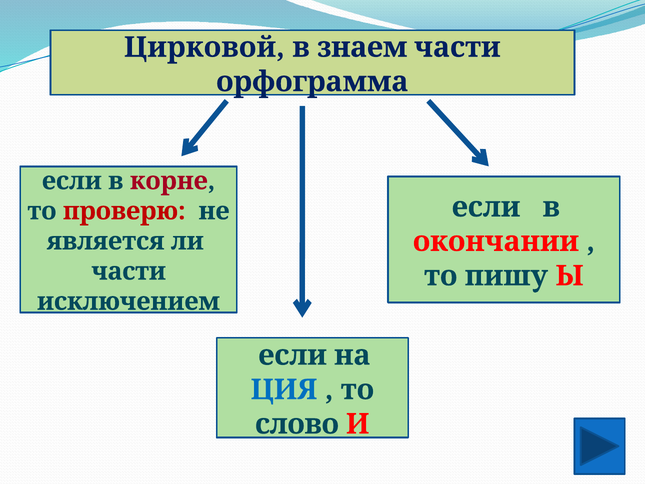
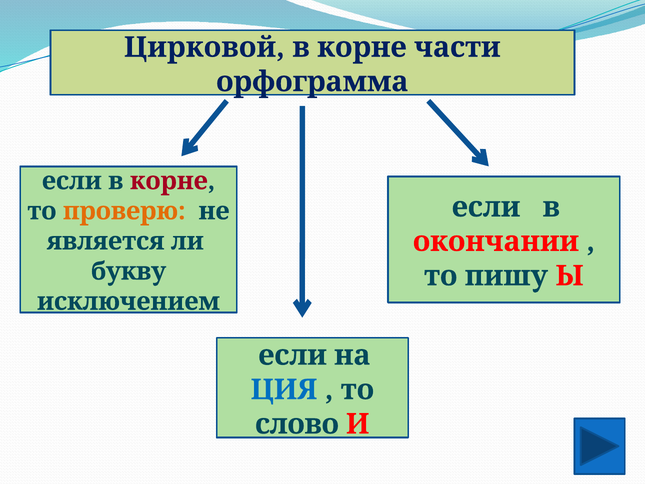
знаем at (362, 47): знаем -> корне
проверю colour: red -> orange
части at (129, 271): части -> букву
